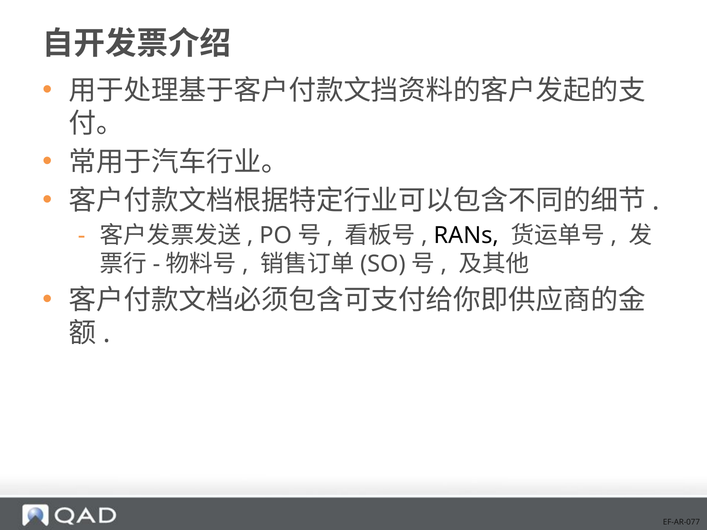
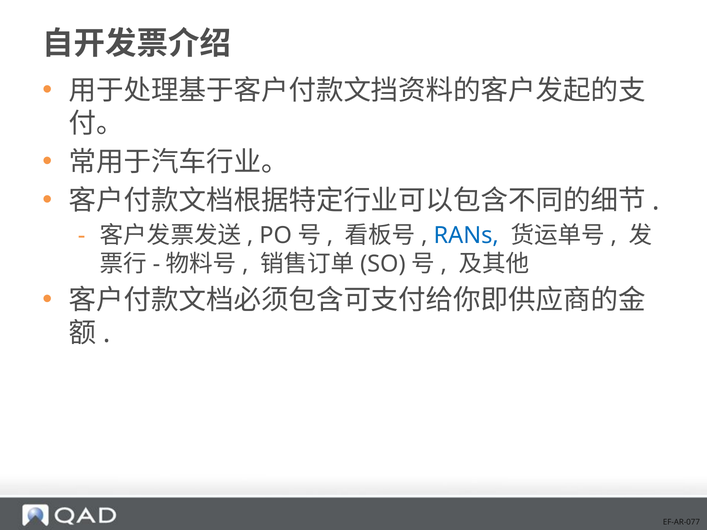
RANs colour: black -> blue
